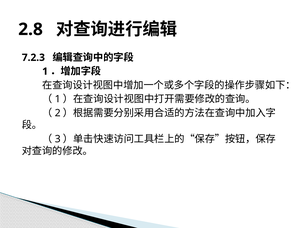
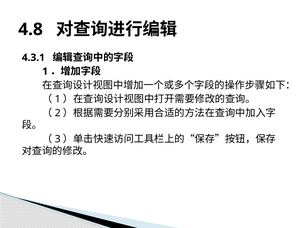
2.8: 2.8 -> 4.8
7.2.3: 7.2.3 -> 4.3.1
